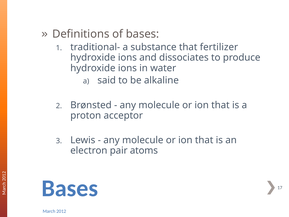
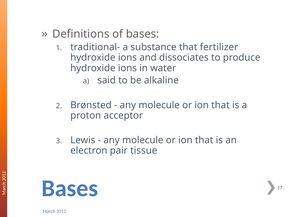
atoms: atoms -> tissue
